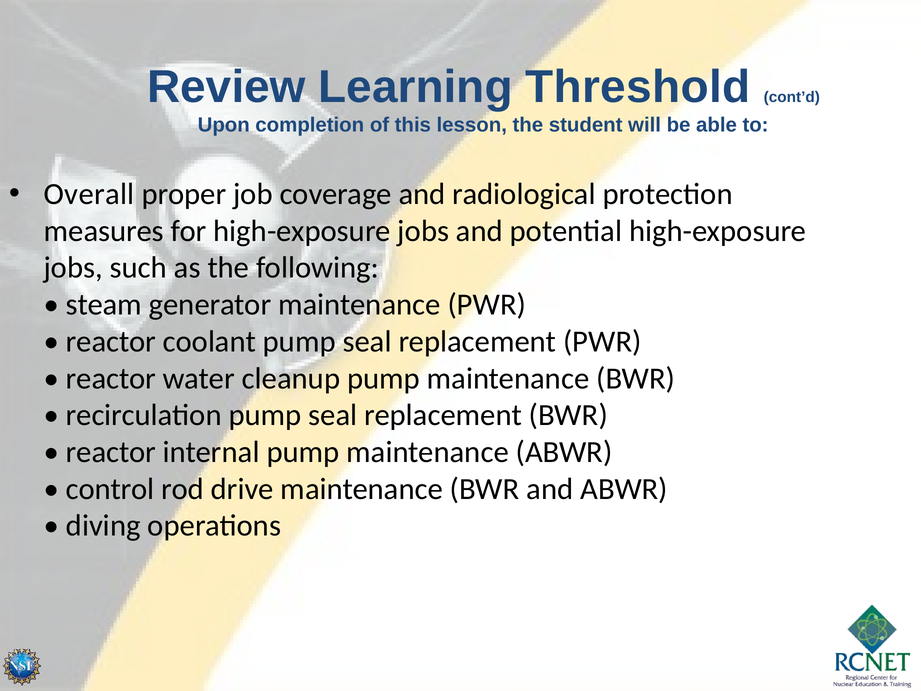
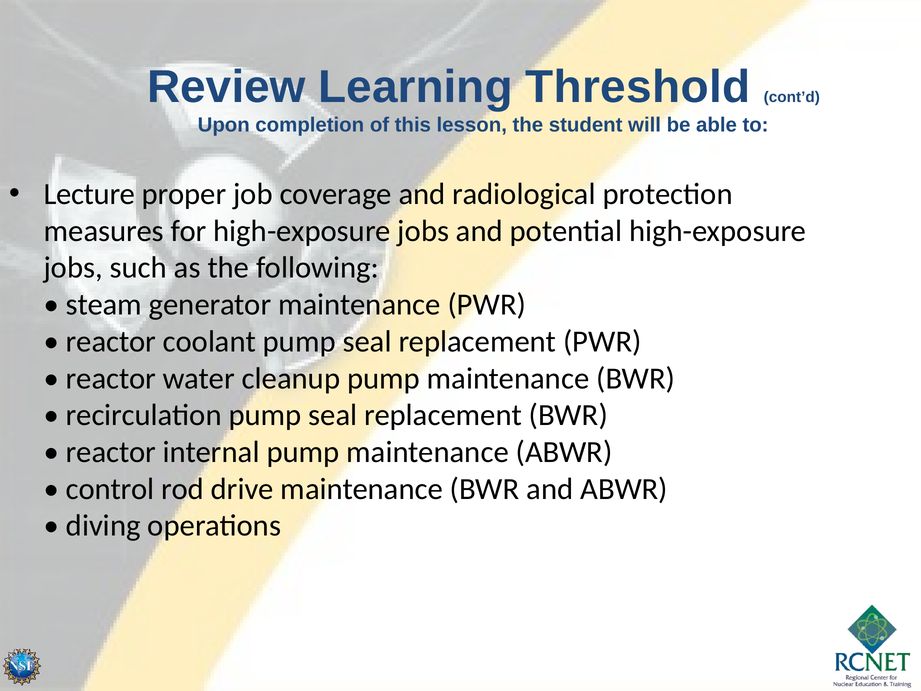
Overall: Overall -> Lecture
